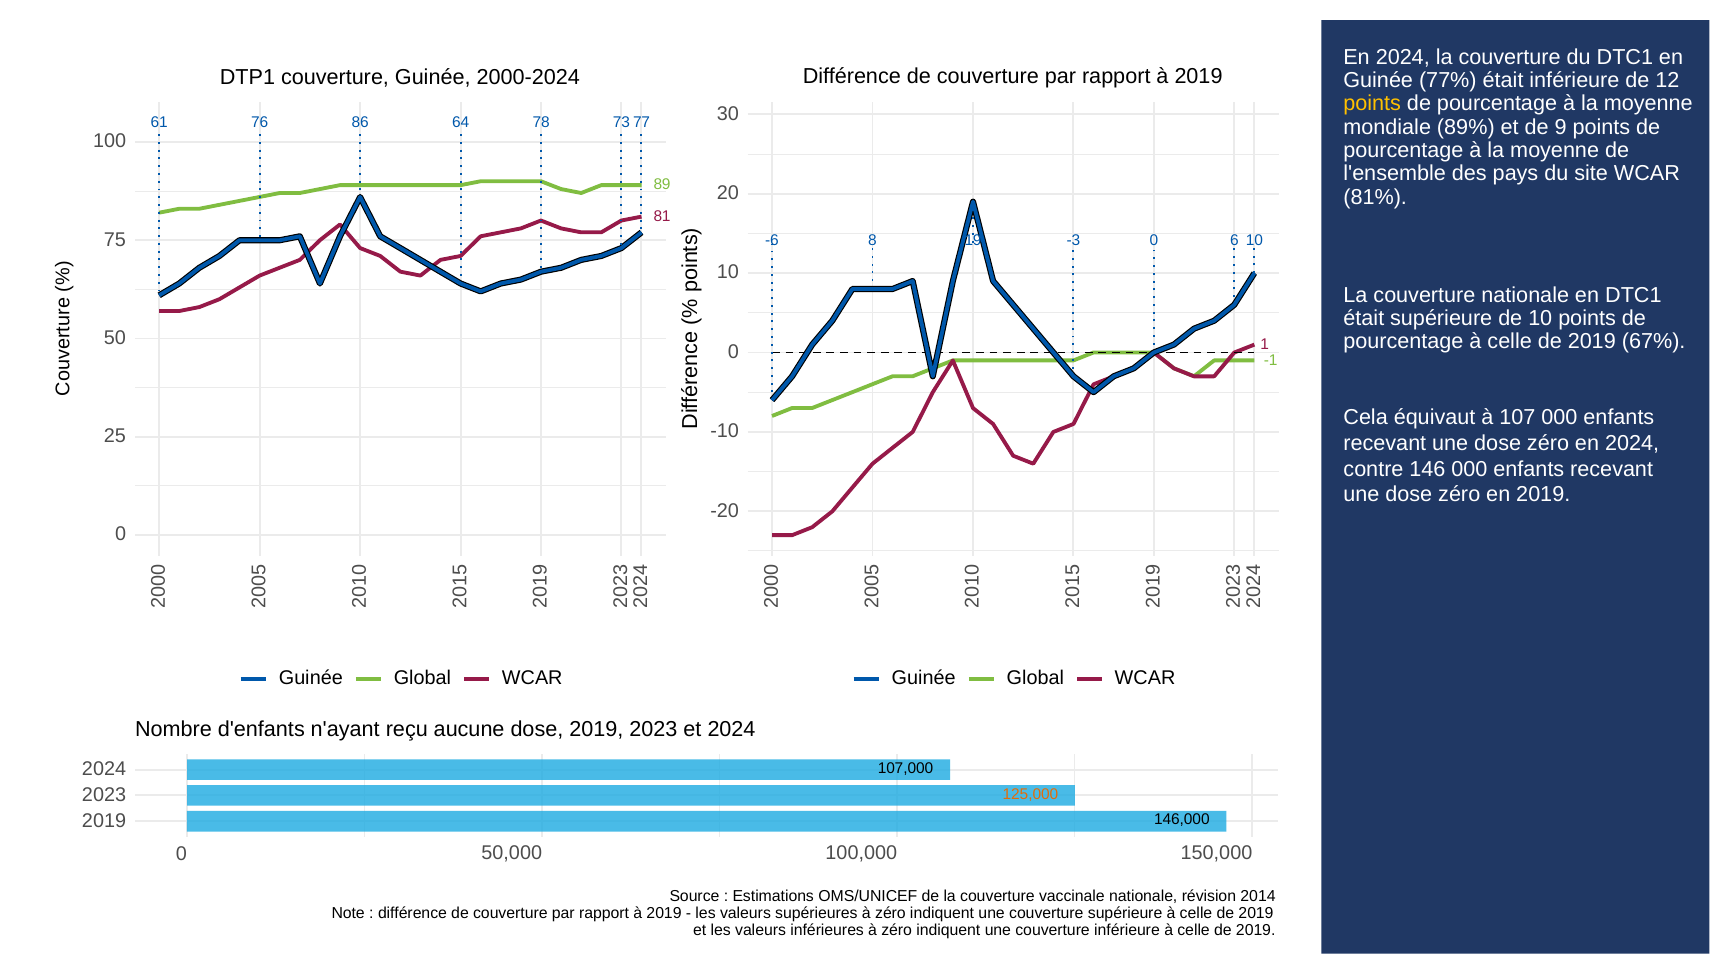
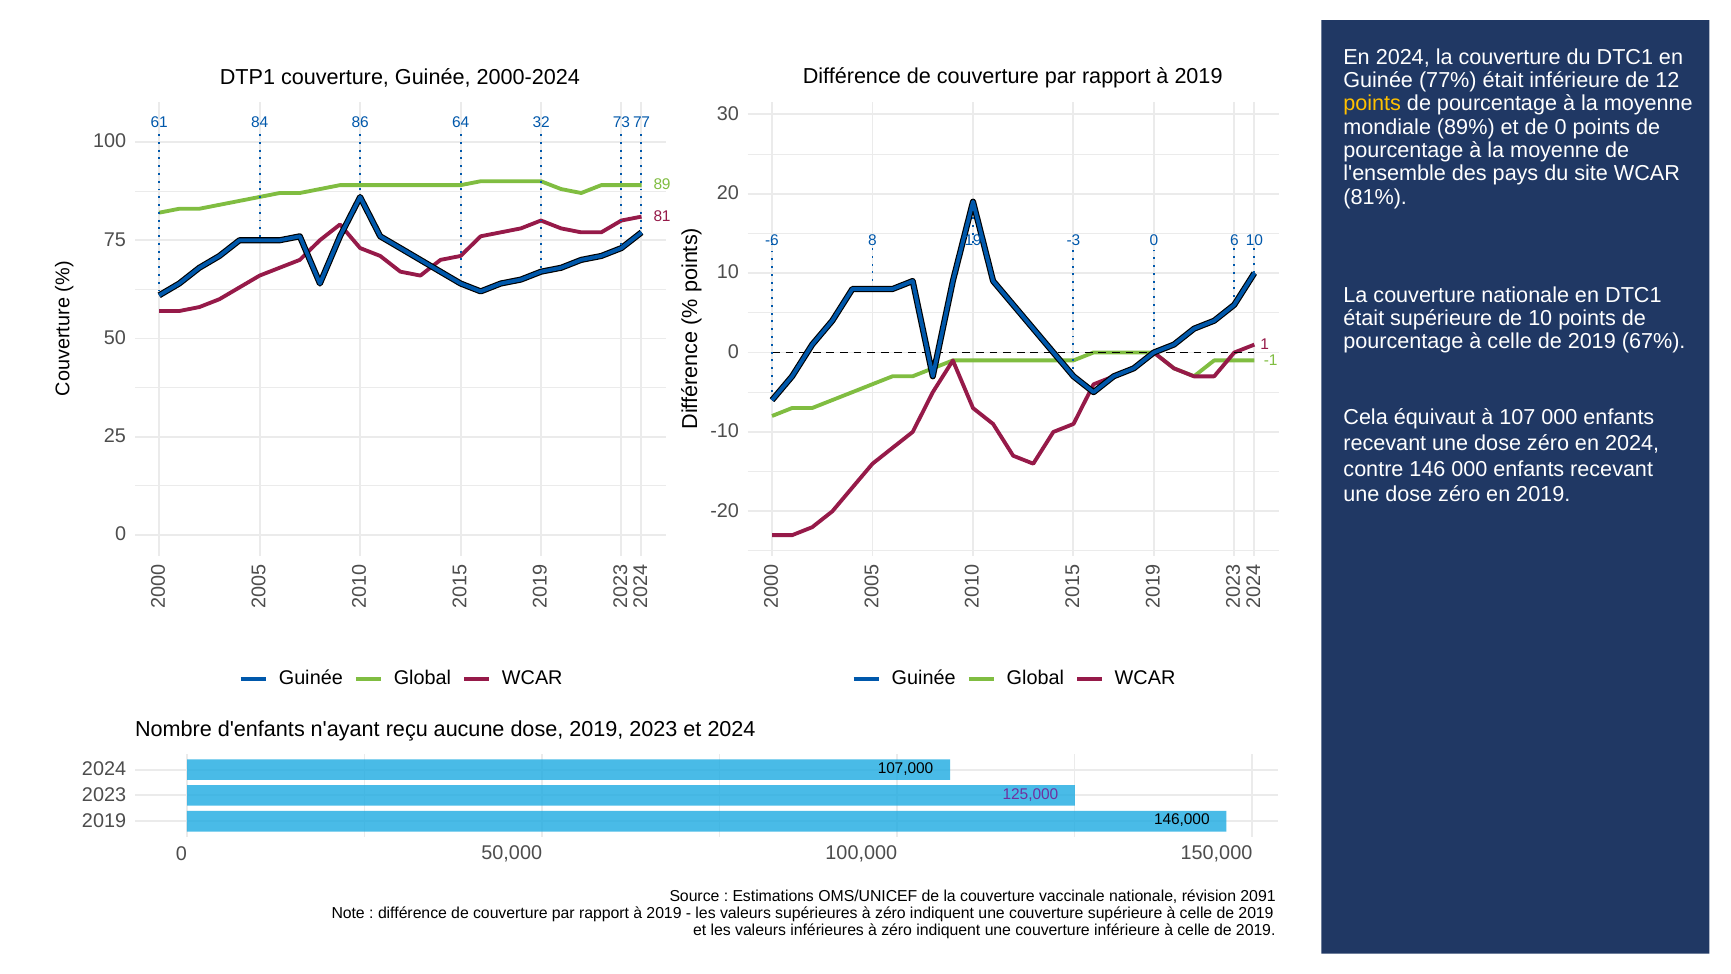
76: 76 -> 84
78: 78 -> 32
de 9: 9 -> 0
125,000 colour: orange -> purple
2014: 2014 -> 2091
